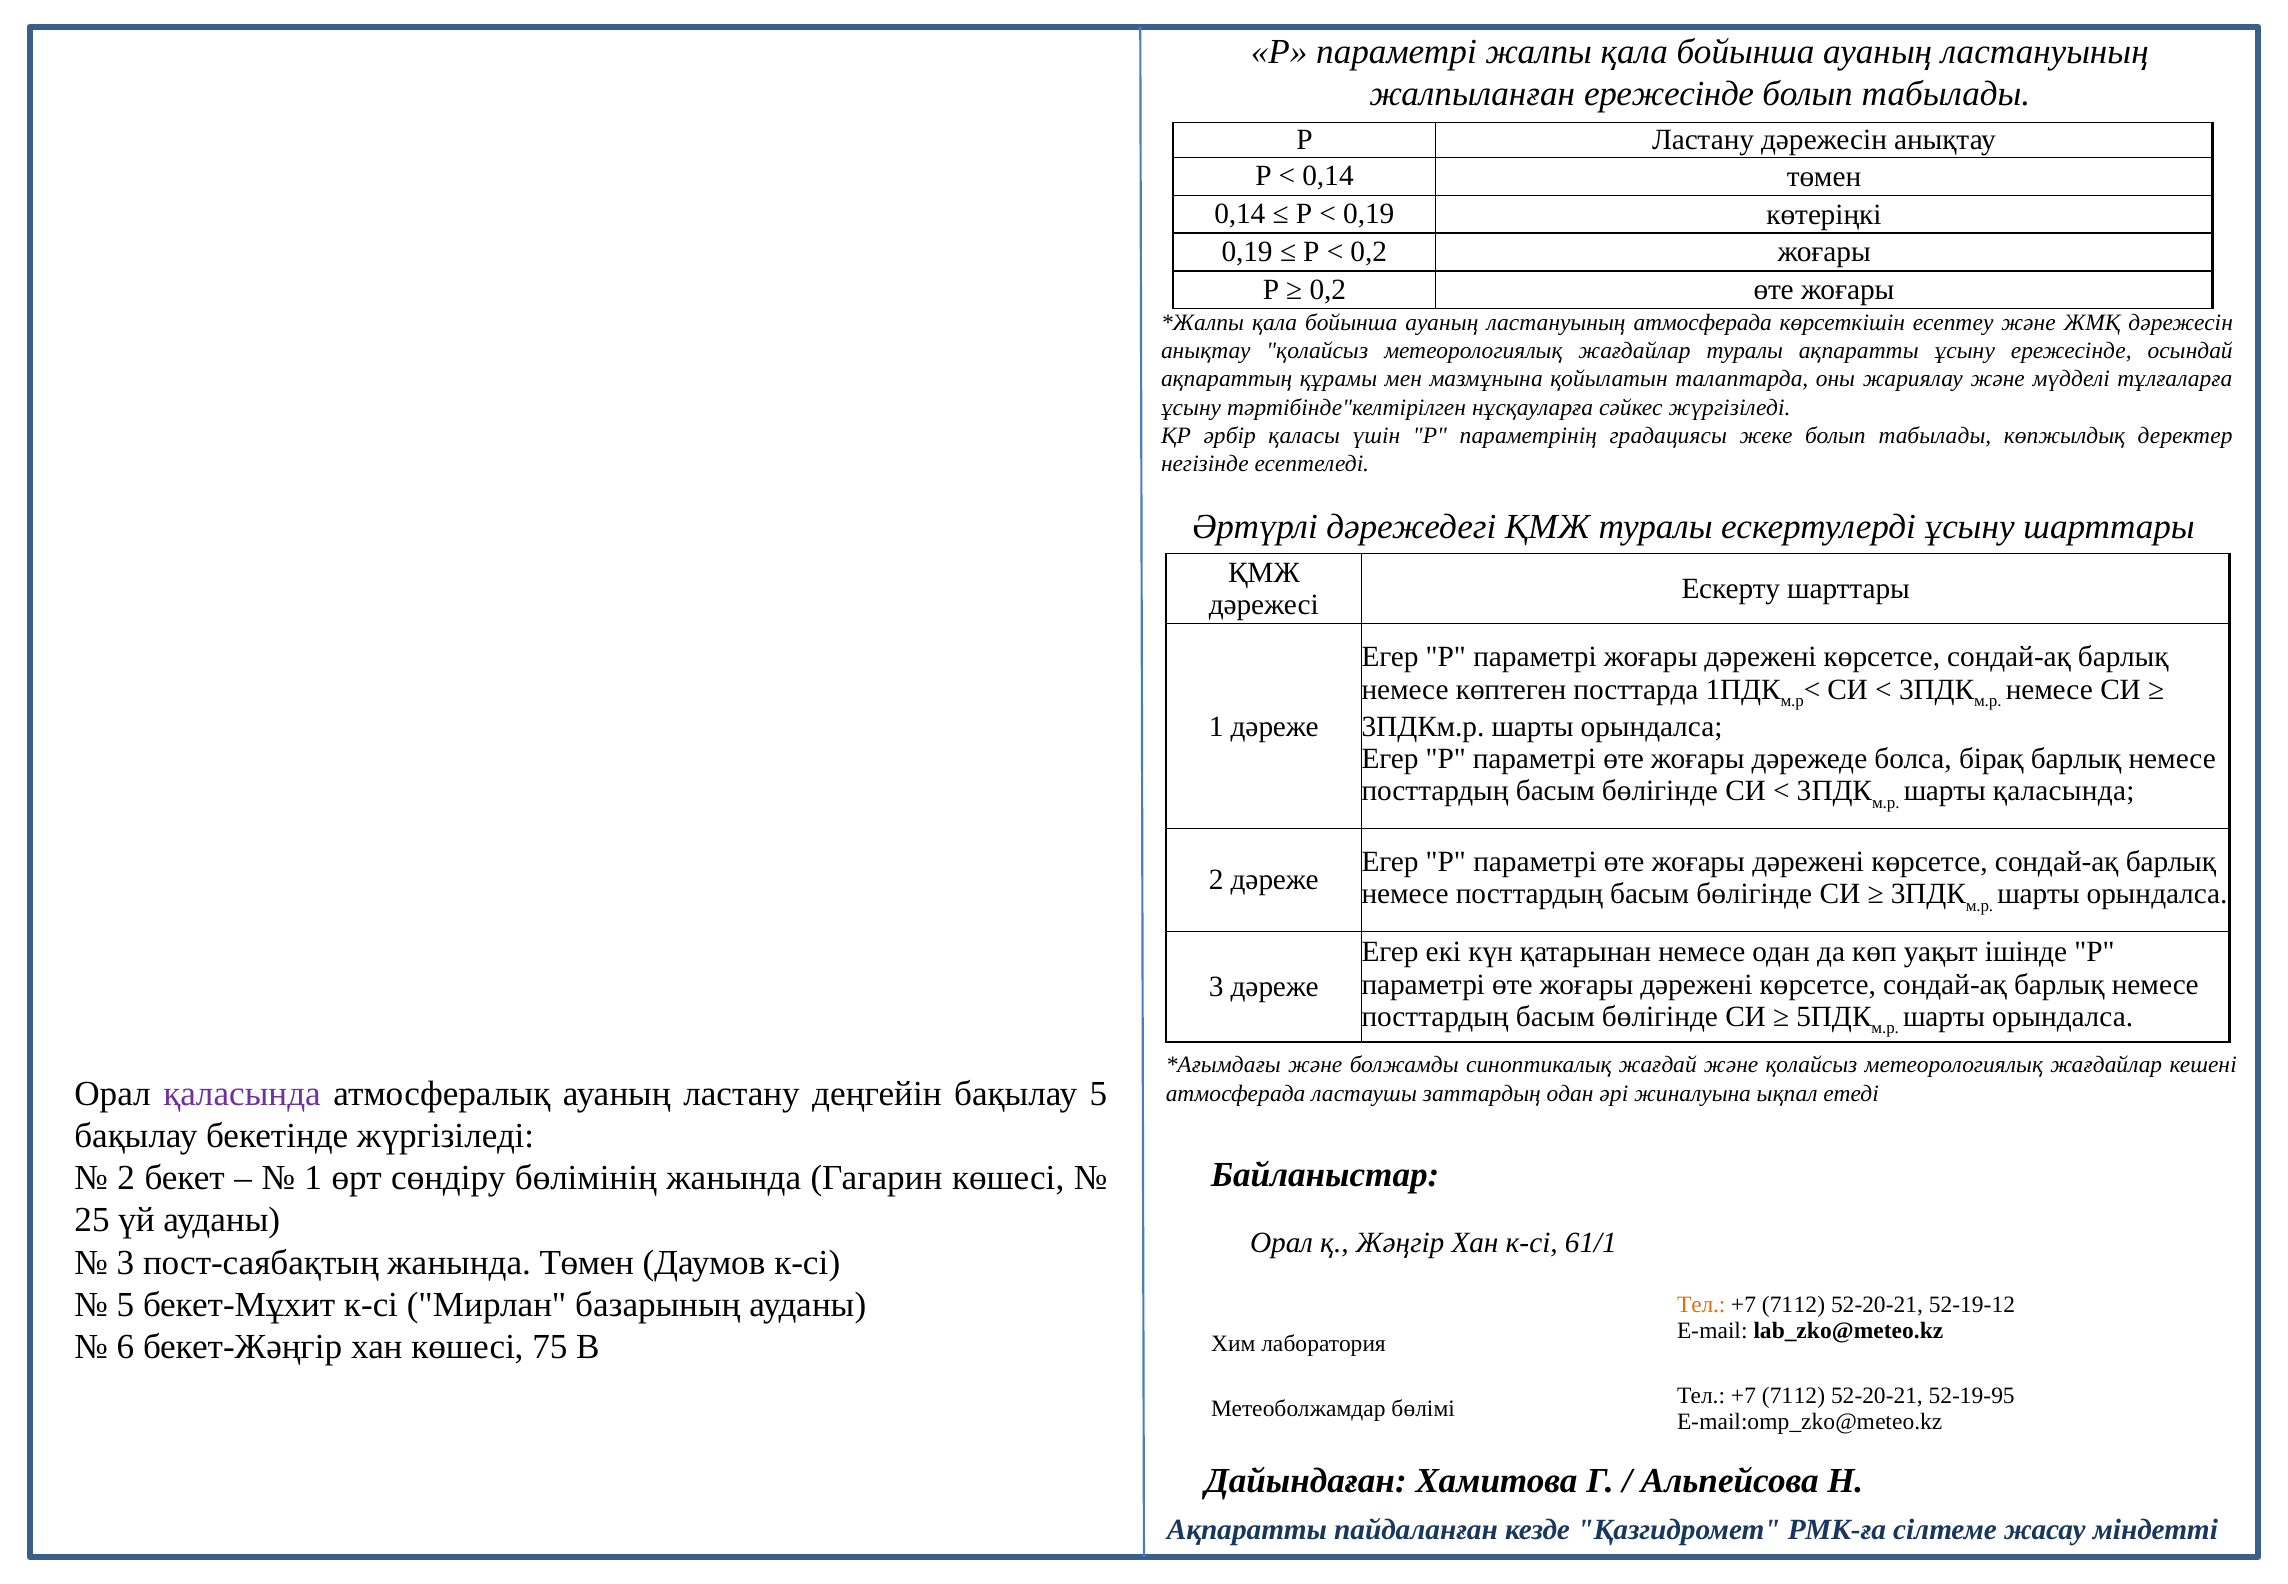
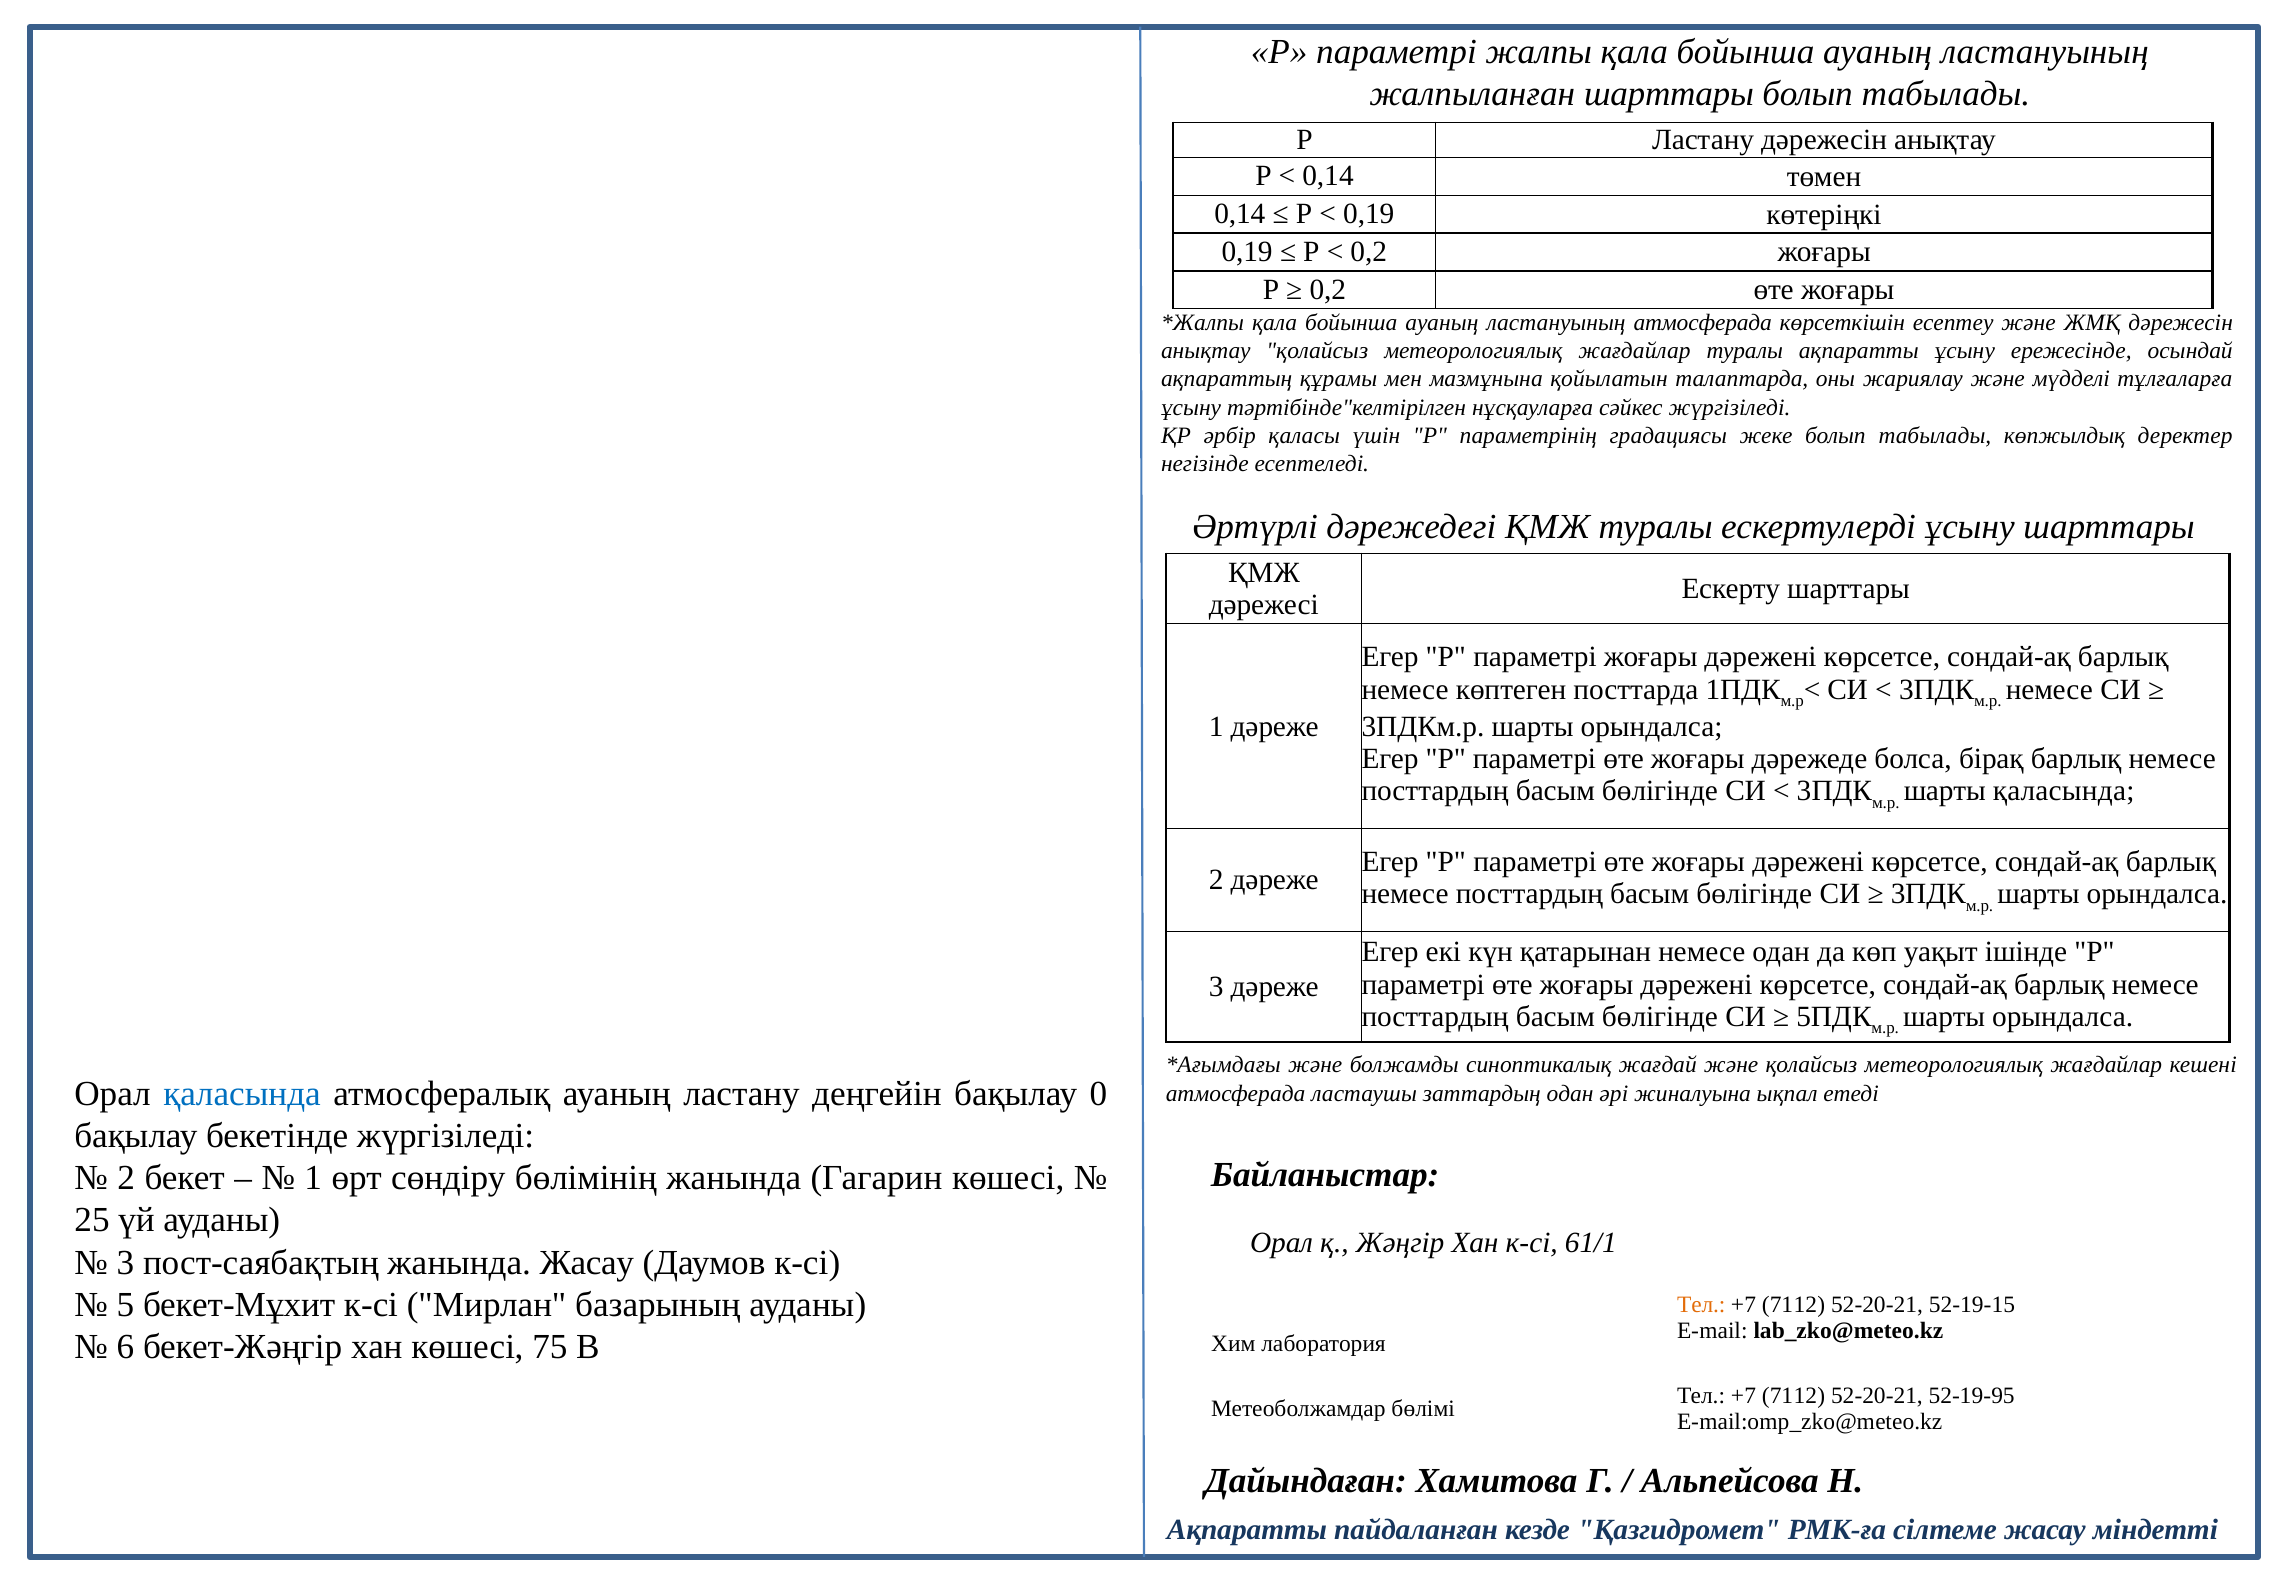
жалпыланған ережесінде: ережесінде -> шарттары
қаласында at (242, 1093) colour: purple -> blue
бақылау 5: 5 -> 0
жанында Төмен: Төмен -> Жасау
52-19-12: 52-19-12 -> 52-19-15
